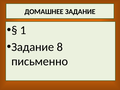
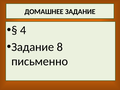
1: 1 -> 4
